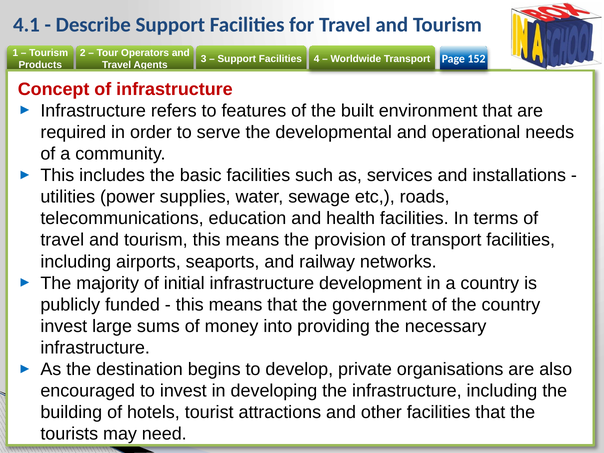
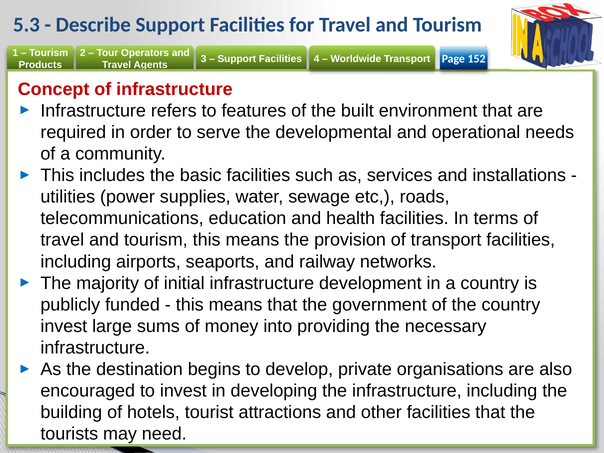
4.1: 4.1 -> 5.3
